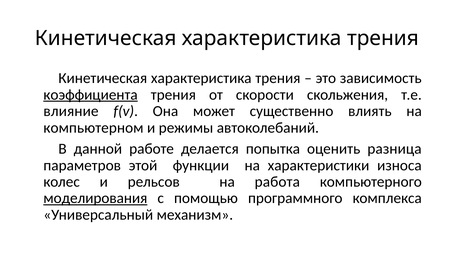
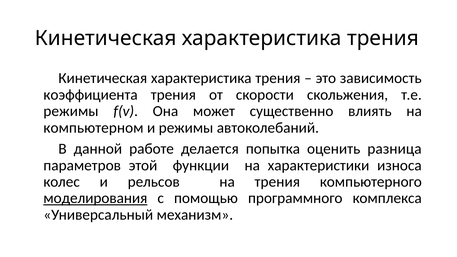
коэффициента underline: present -> none
влияние at (71, 111): влияние -> режимы
на работа: работа -> трения
